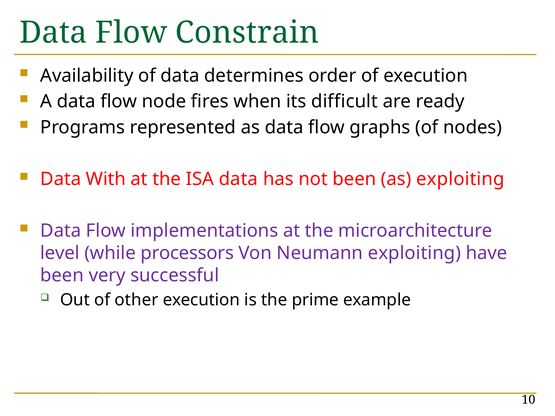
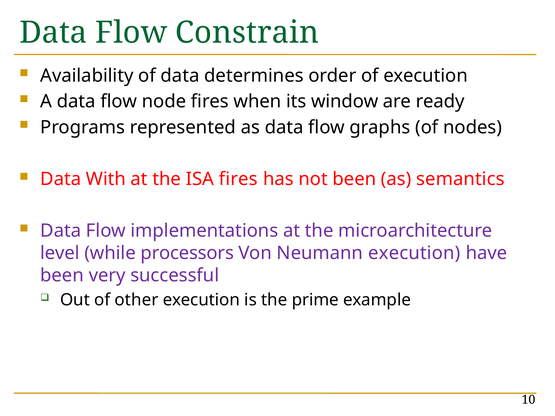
difficult: difficult -> window
ISA data: data -> fires
as exploiting: exploiting -> semantics
Neumann exploiting: exploiting -> execution
